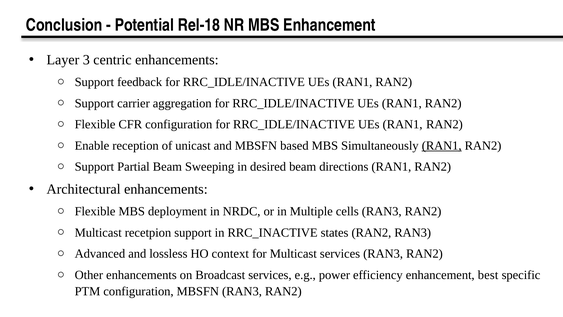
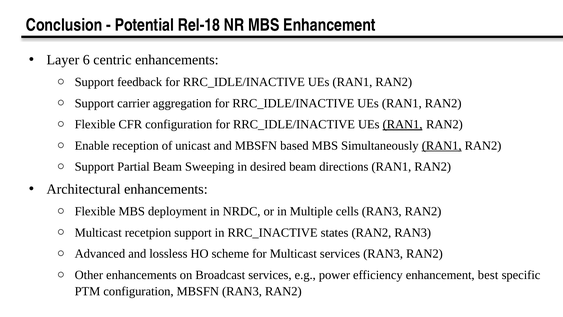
3: 3 -> 6
RAN1 at (403, 124) underline: none -> present
context: context -> scheme
